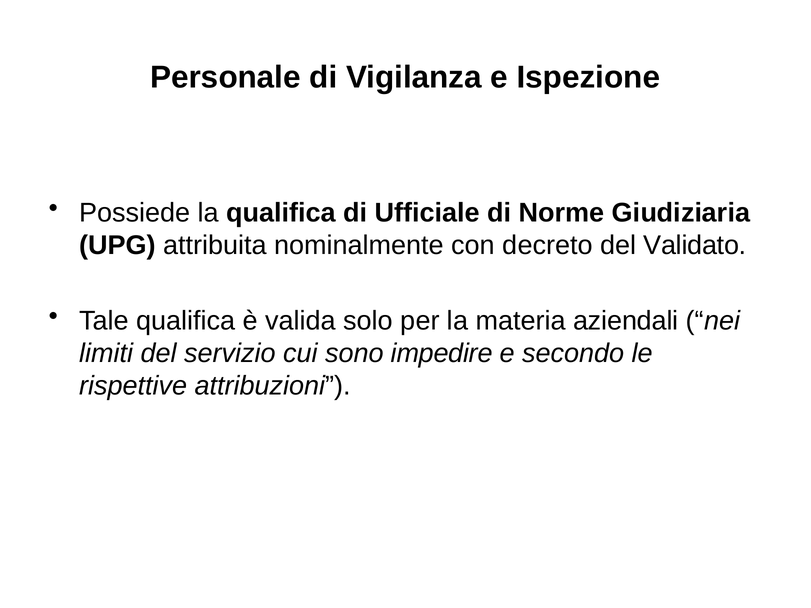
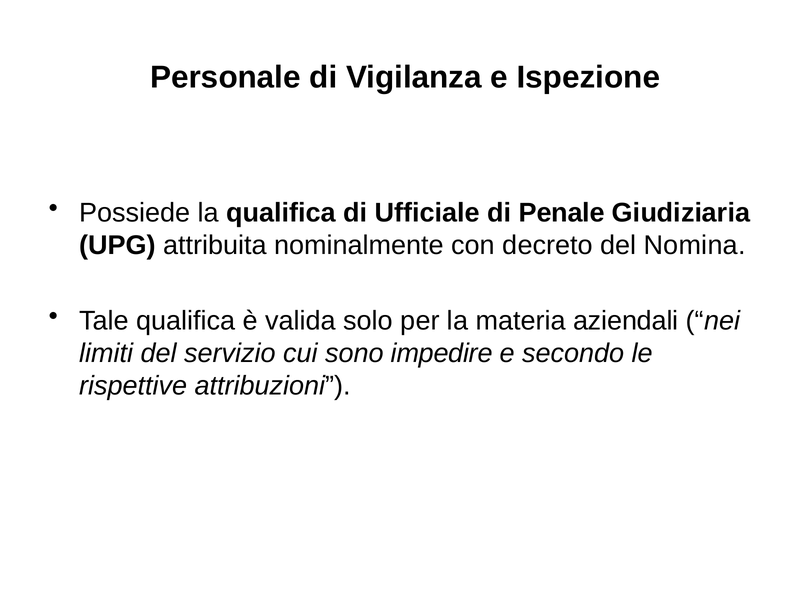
Norme: Norme -> Penale
Validato: Validato -> Nomina
